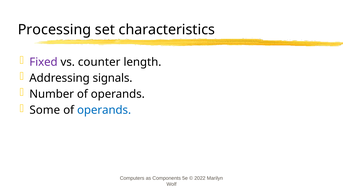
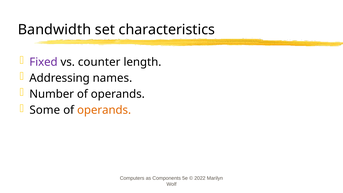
Processing: Processing -> Bandwidth
signals: signals -> names
operands at (104, 110) colour: blue -> orange
